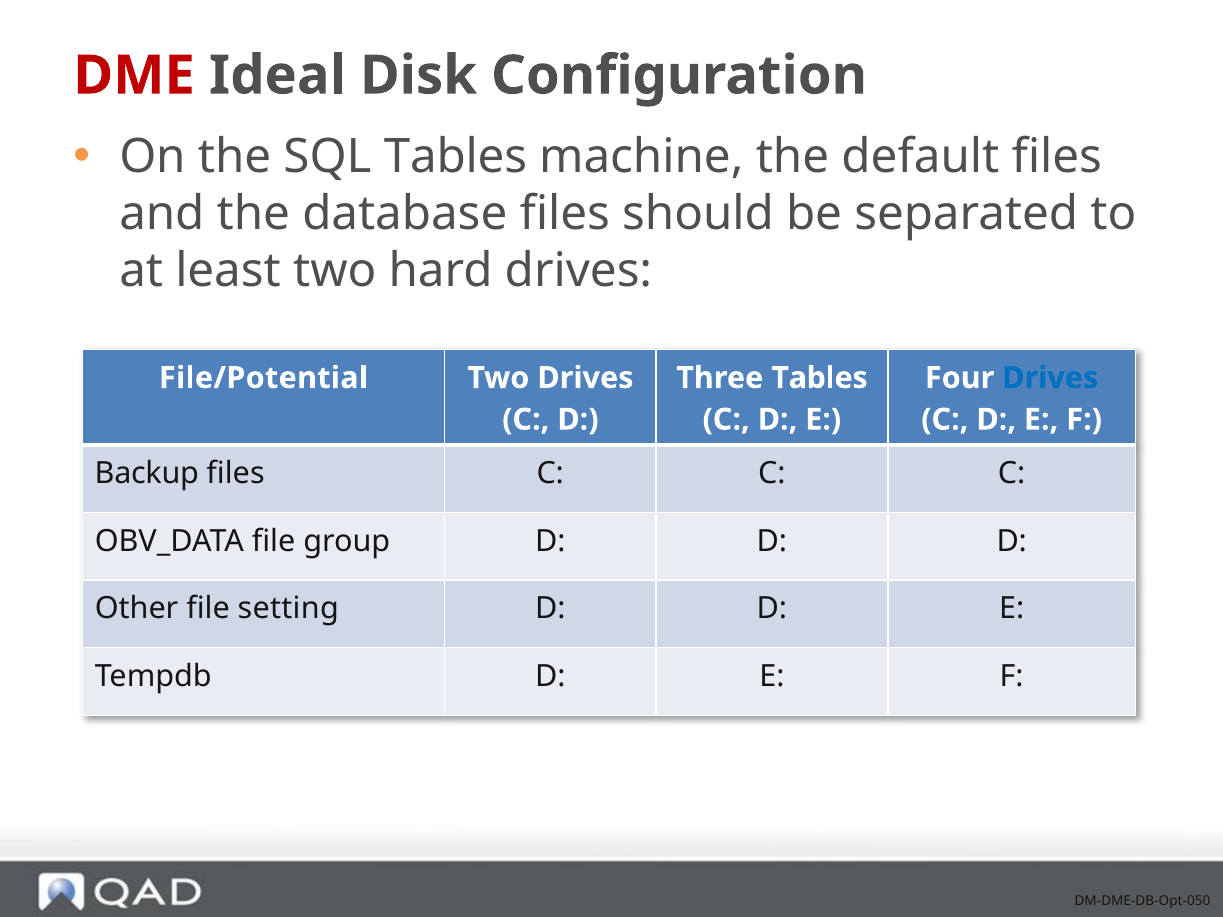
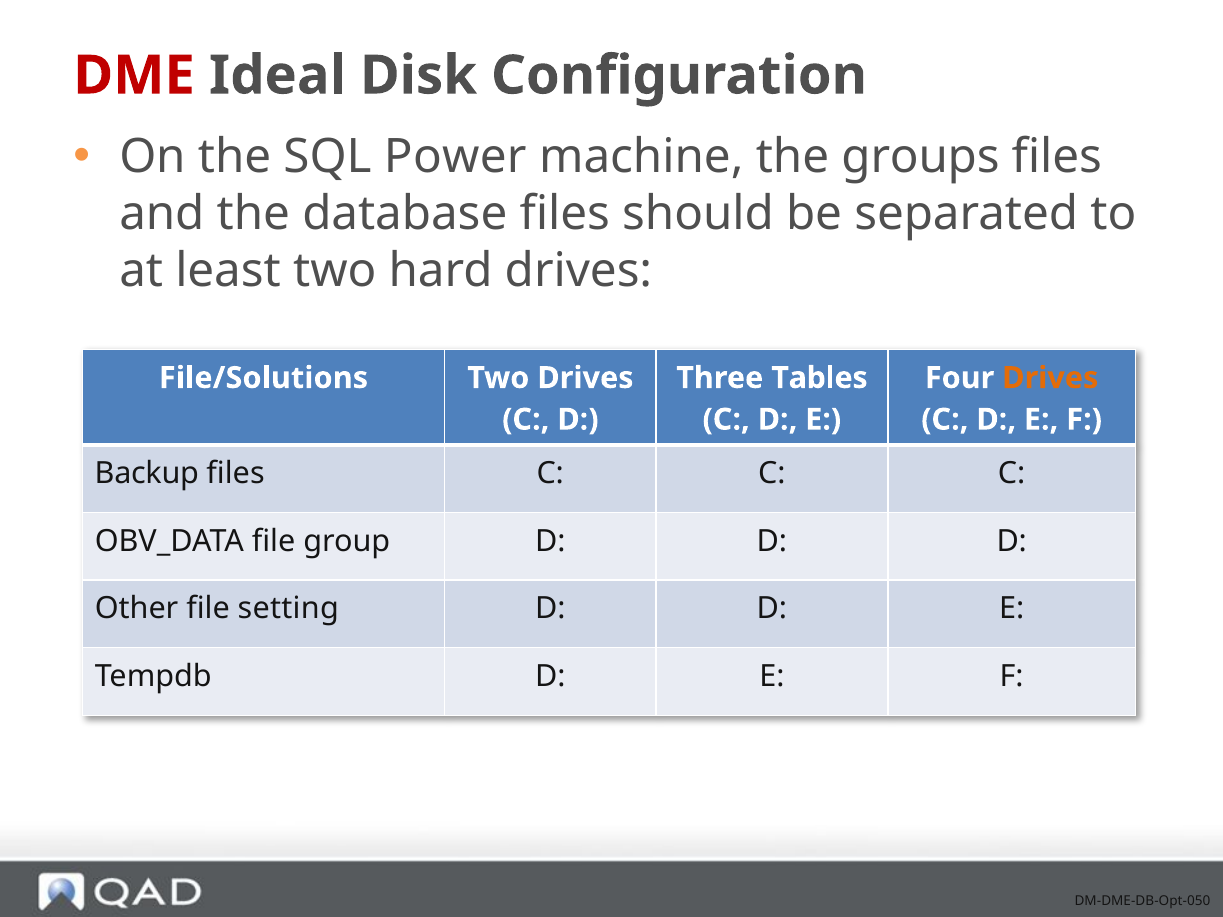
SQL Tables: Tables -> Power
default: default -> groups
File/Potential: File/Potential -> File/Solutions
Drives at (1050, 378) colour: blue -> orange
